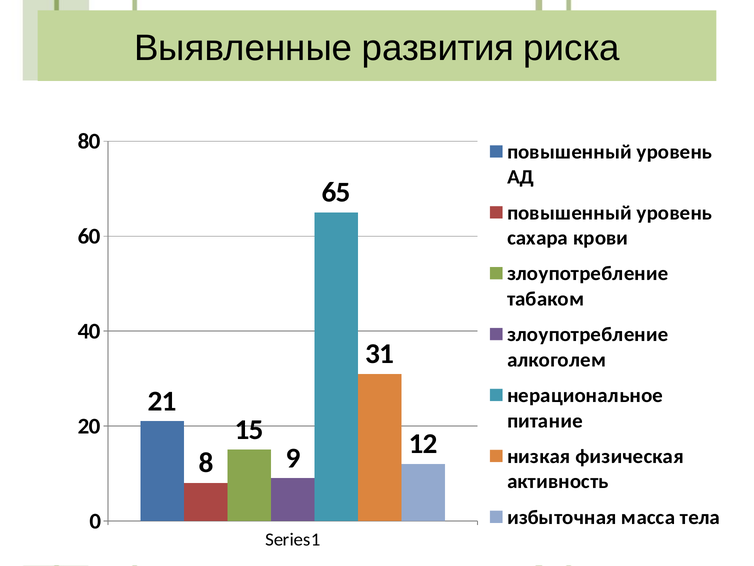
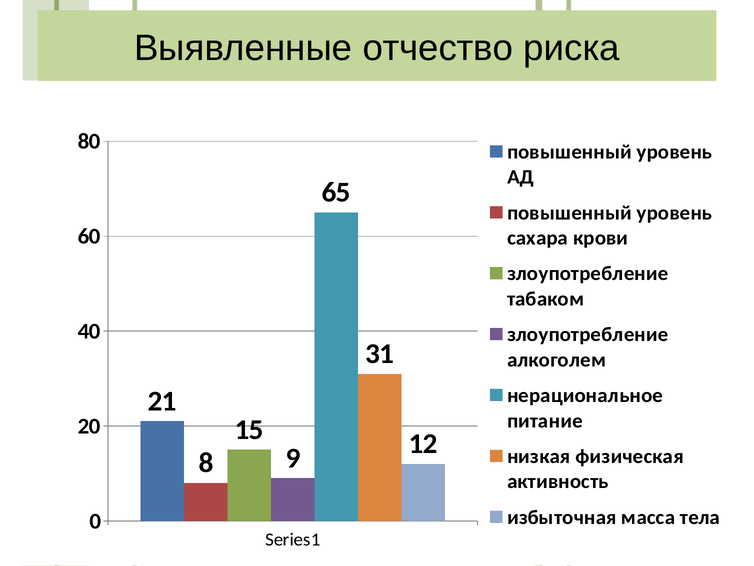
развития: развития -> отчество
